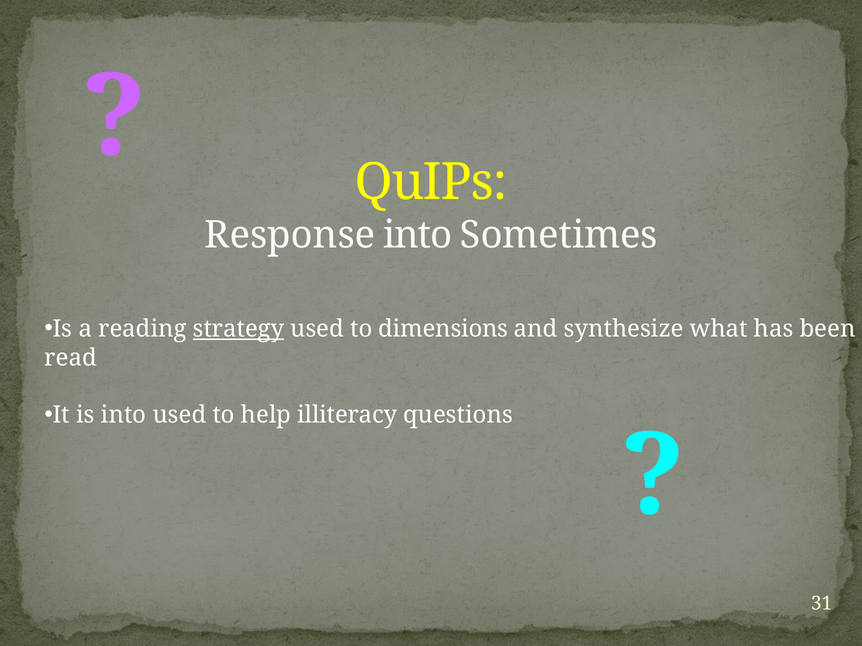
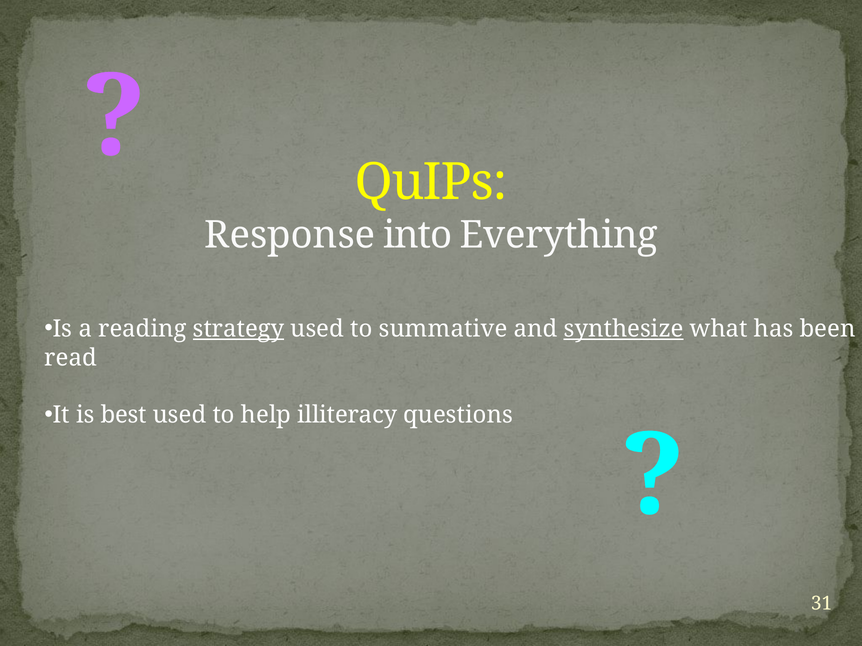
Sometimes: Sometimes -> Everything
dimensions: dimensions -> summative
synthesize underline: none -> present
is into: into -> best
